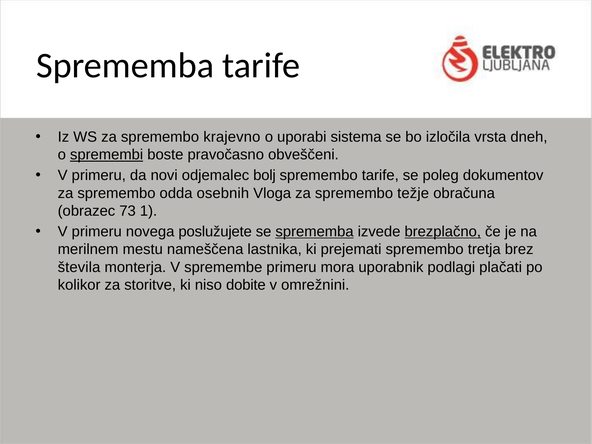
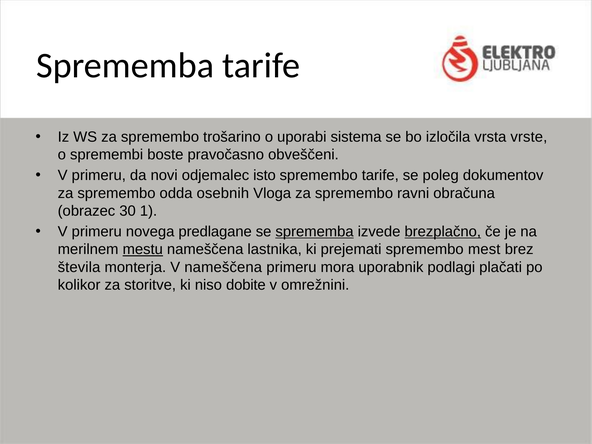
krajevno: krajevno -> trošarino
dneh: dneh -> vrste
spremembi underline: present -> none
bolj: bolj -> isto
težje: težje -> ravni
73: 73 -> 30
poslužujete: poslužujete -> predlagane
mestu underline: none -> present
tretja: tretja -> mest
V spremembe: spremembe -> nameščena
